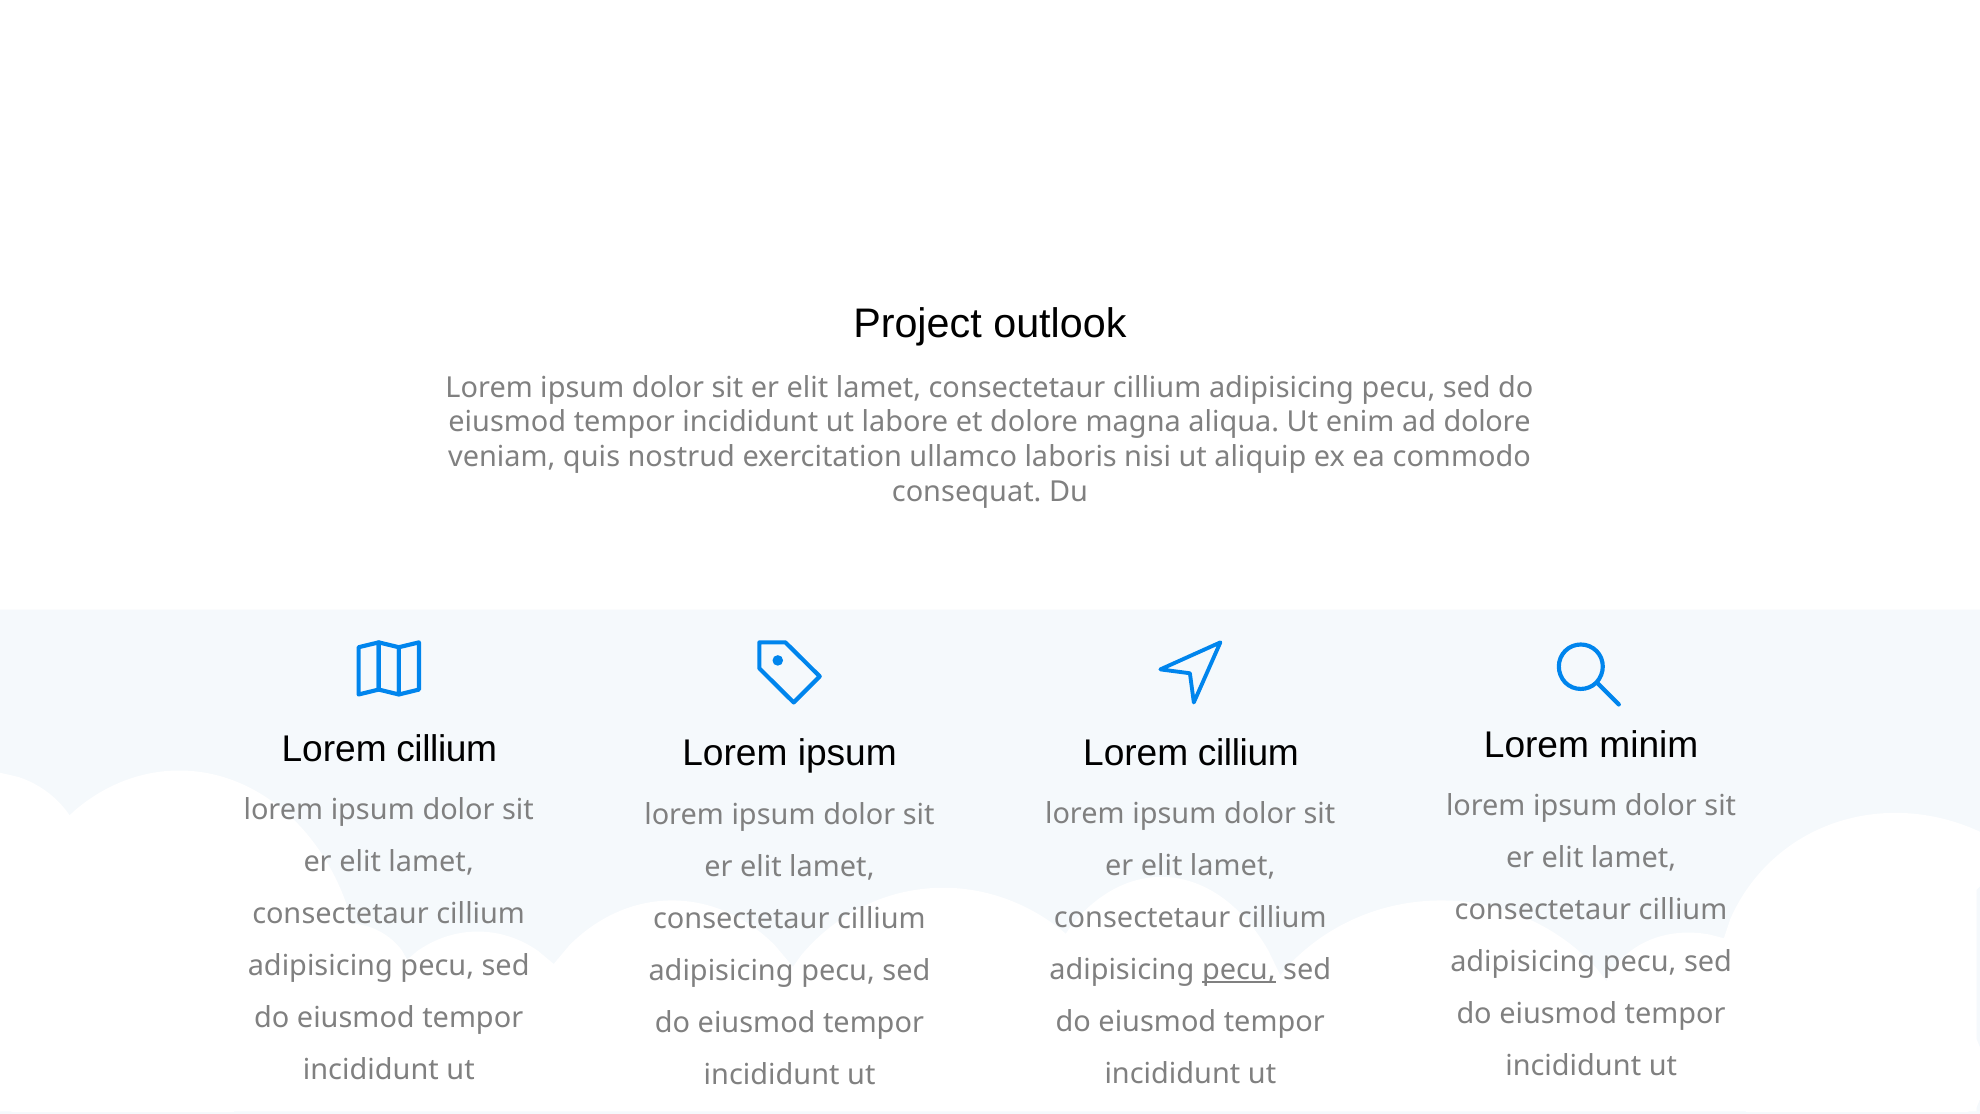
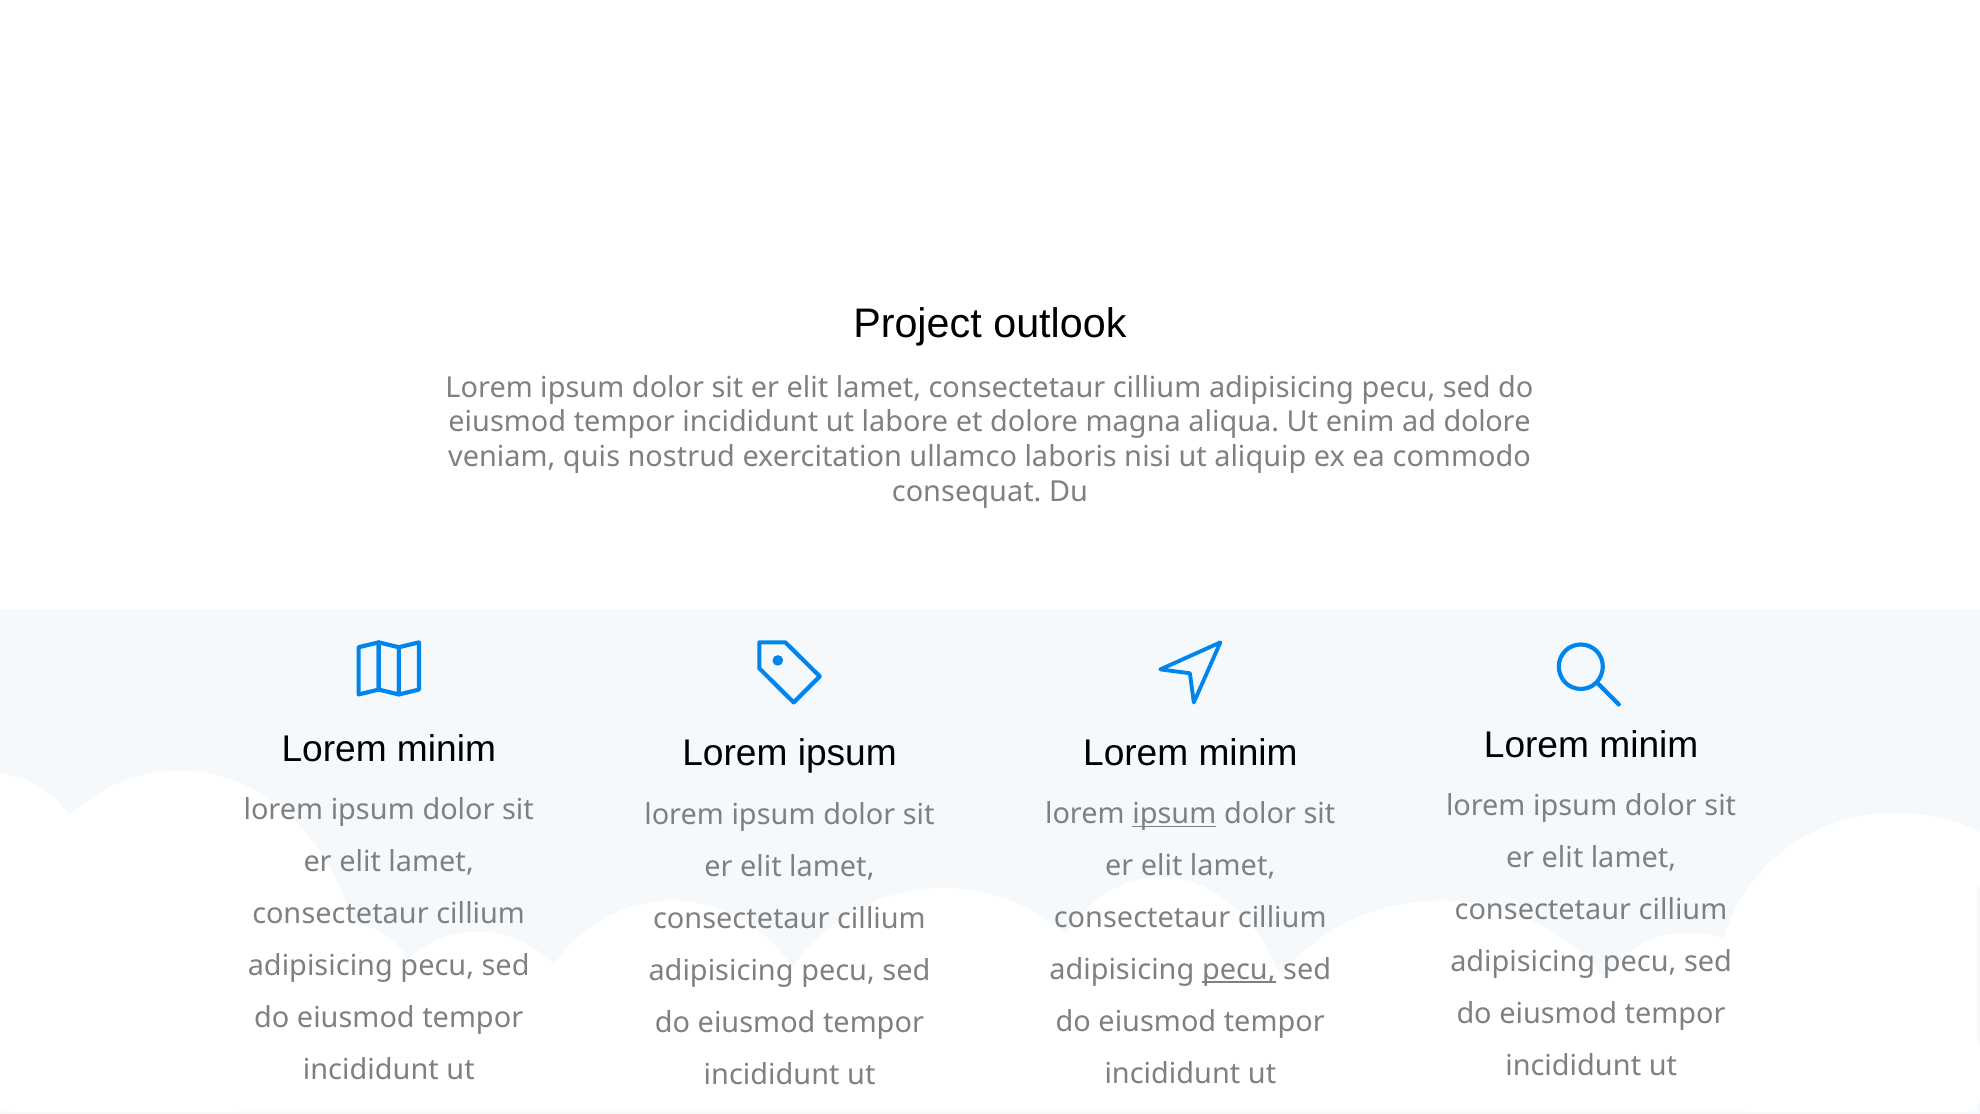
cillium at (447, 749): cillium -> minim
cillium at (1248, 753): cillium -> minim
ipsum at (1174, 814) underline: none -> present
